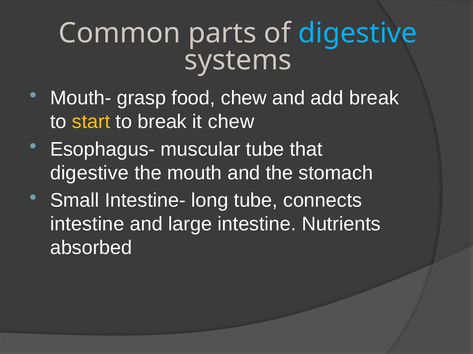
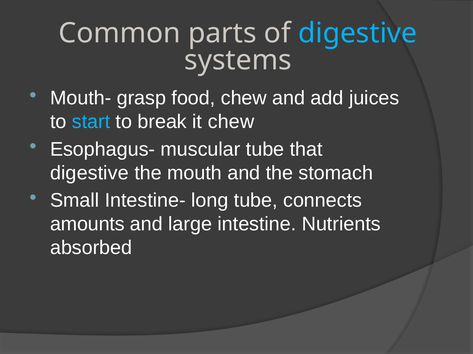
add break: break -> juices
start colour: yellow -> light blue
intestine at (87, 224): intestine -> amounts
